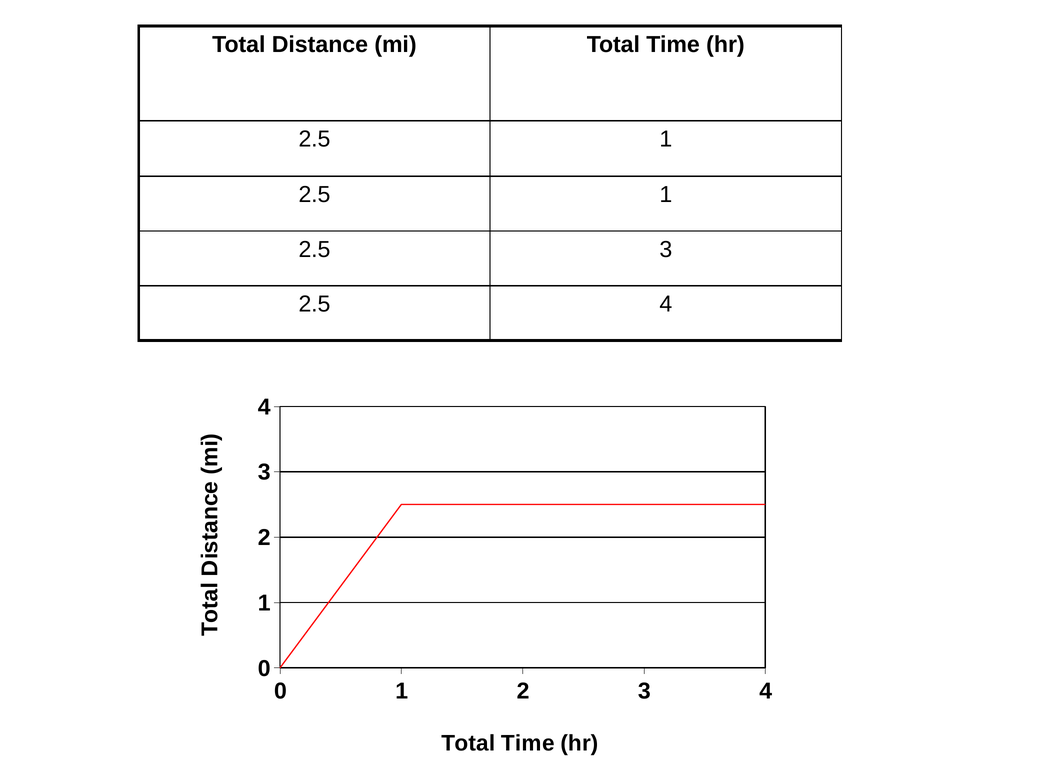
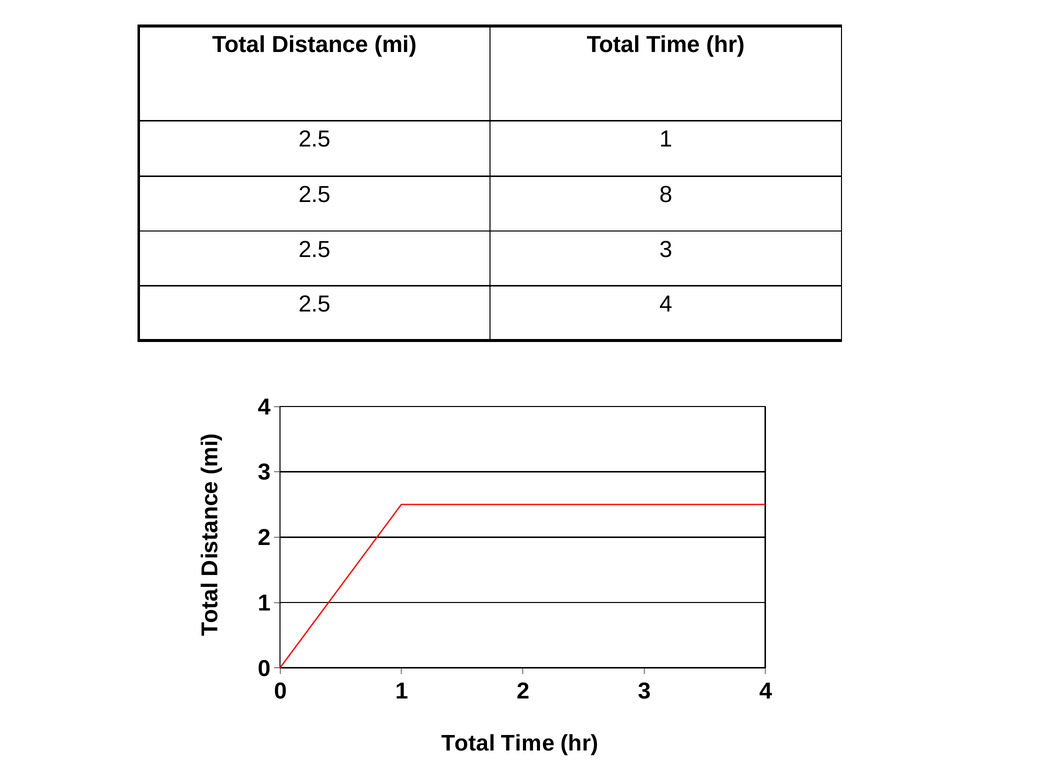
1 at (666, 195): 1 -> 8
